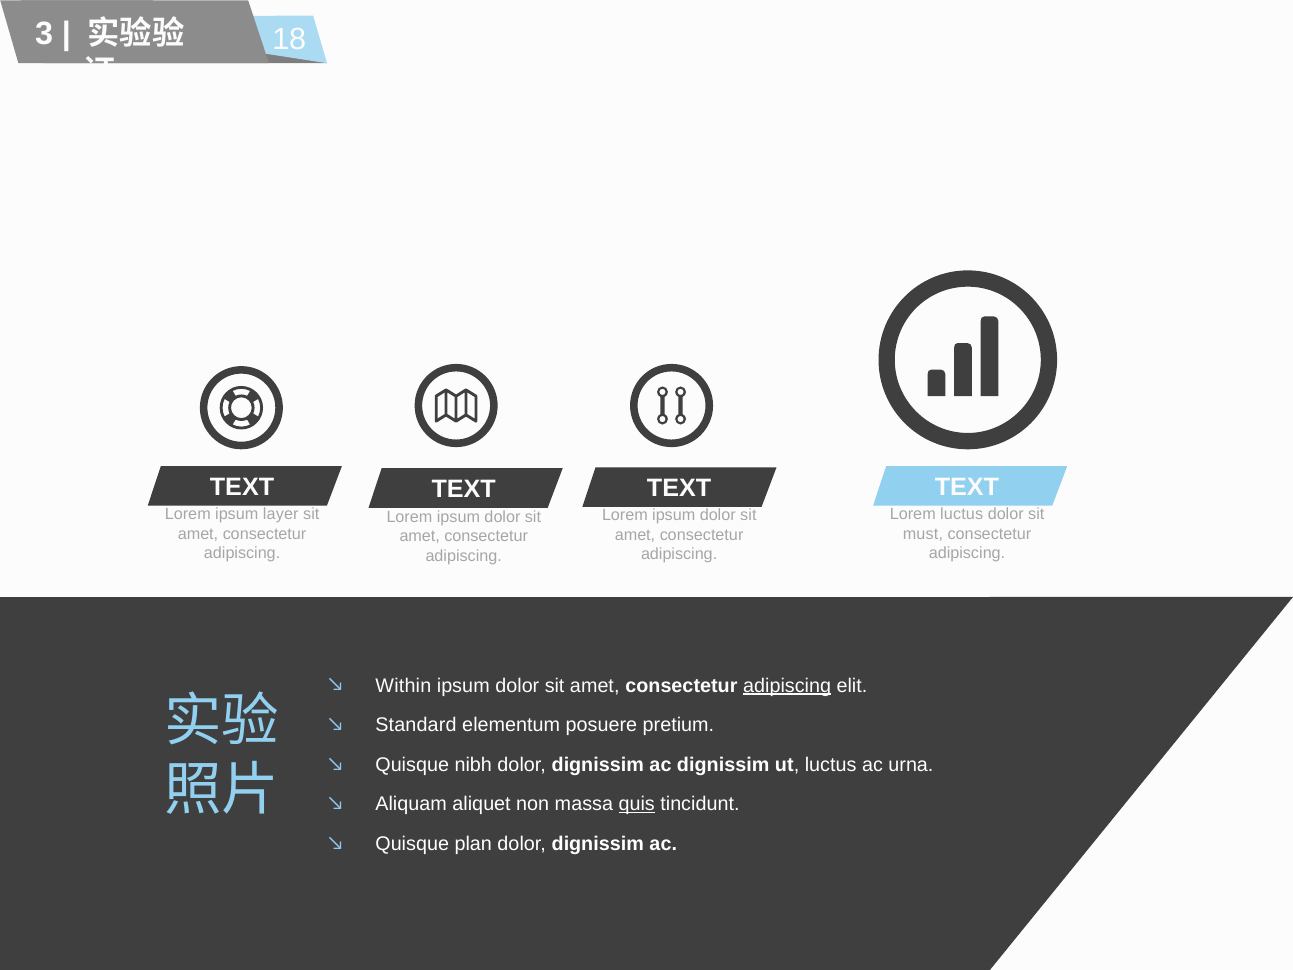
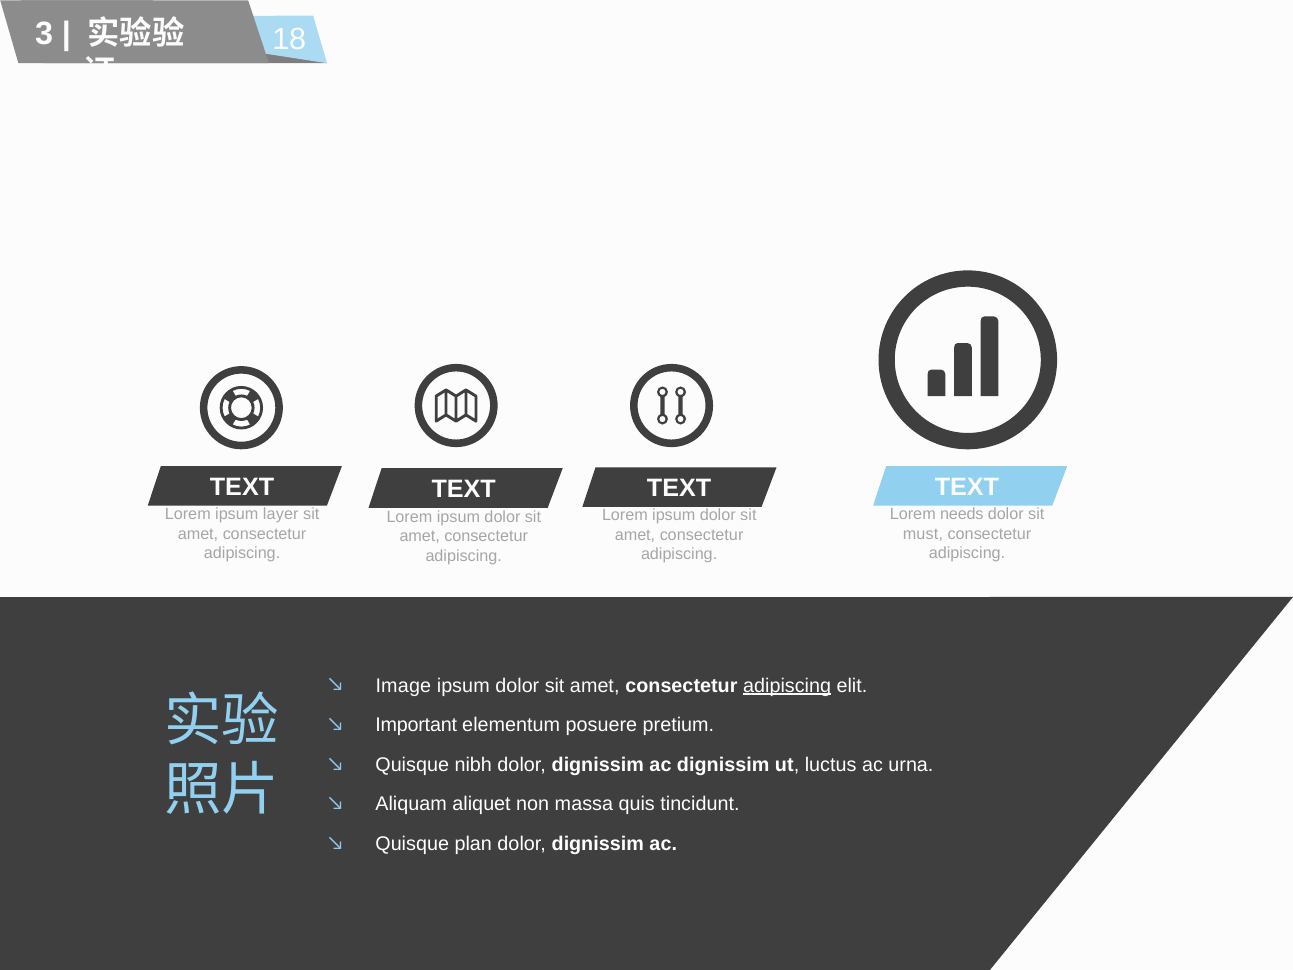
Lorem luctus: luctus -> needs
Within: Within -> Image
Standard: Standard -> Important
quis underline: present -> none
